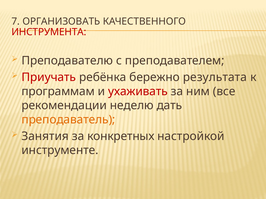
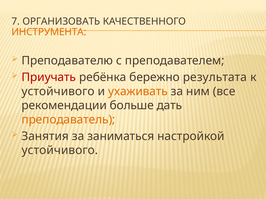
ИНСТРУМЕНТА colour: red -> orange
программам at (58, 92): программам -> устойчивого
ухаживать colour: red -> orange
неделю: неделю -> больше
конкретных: конкретных -> заниматься
инструменте at (60, 151): инструменте -> устойчивого
